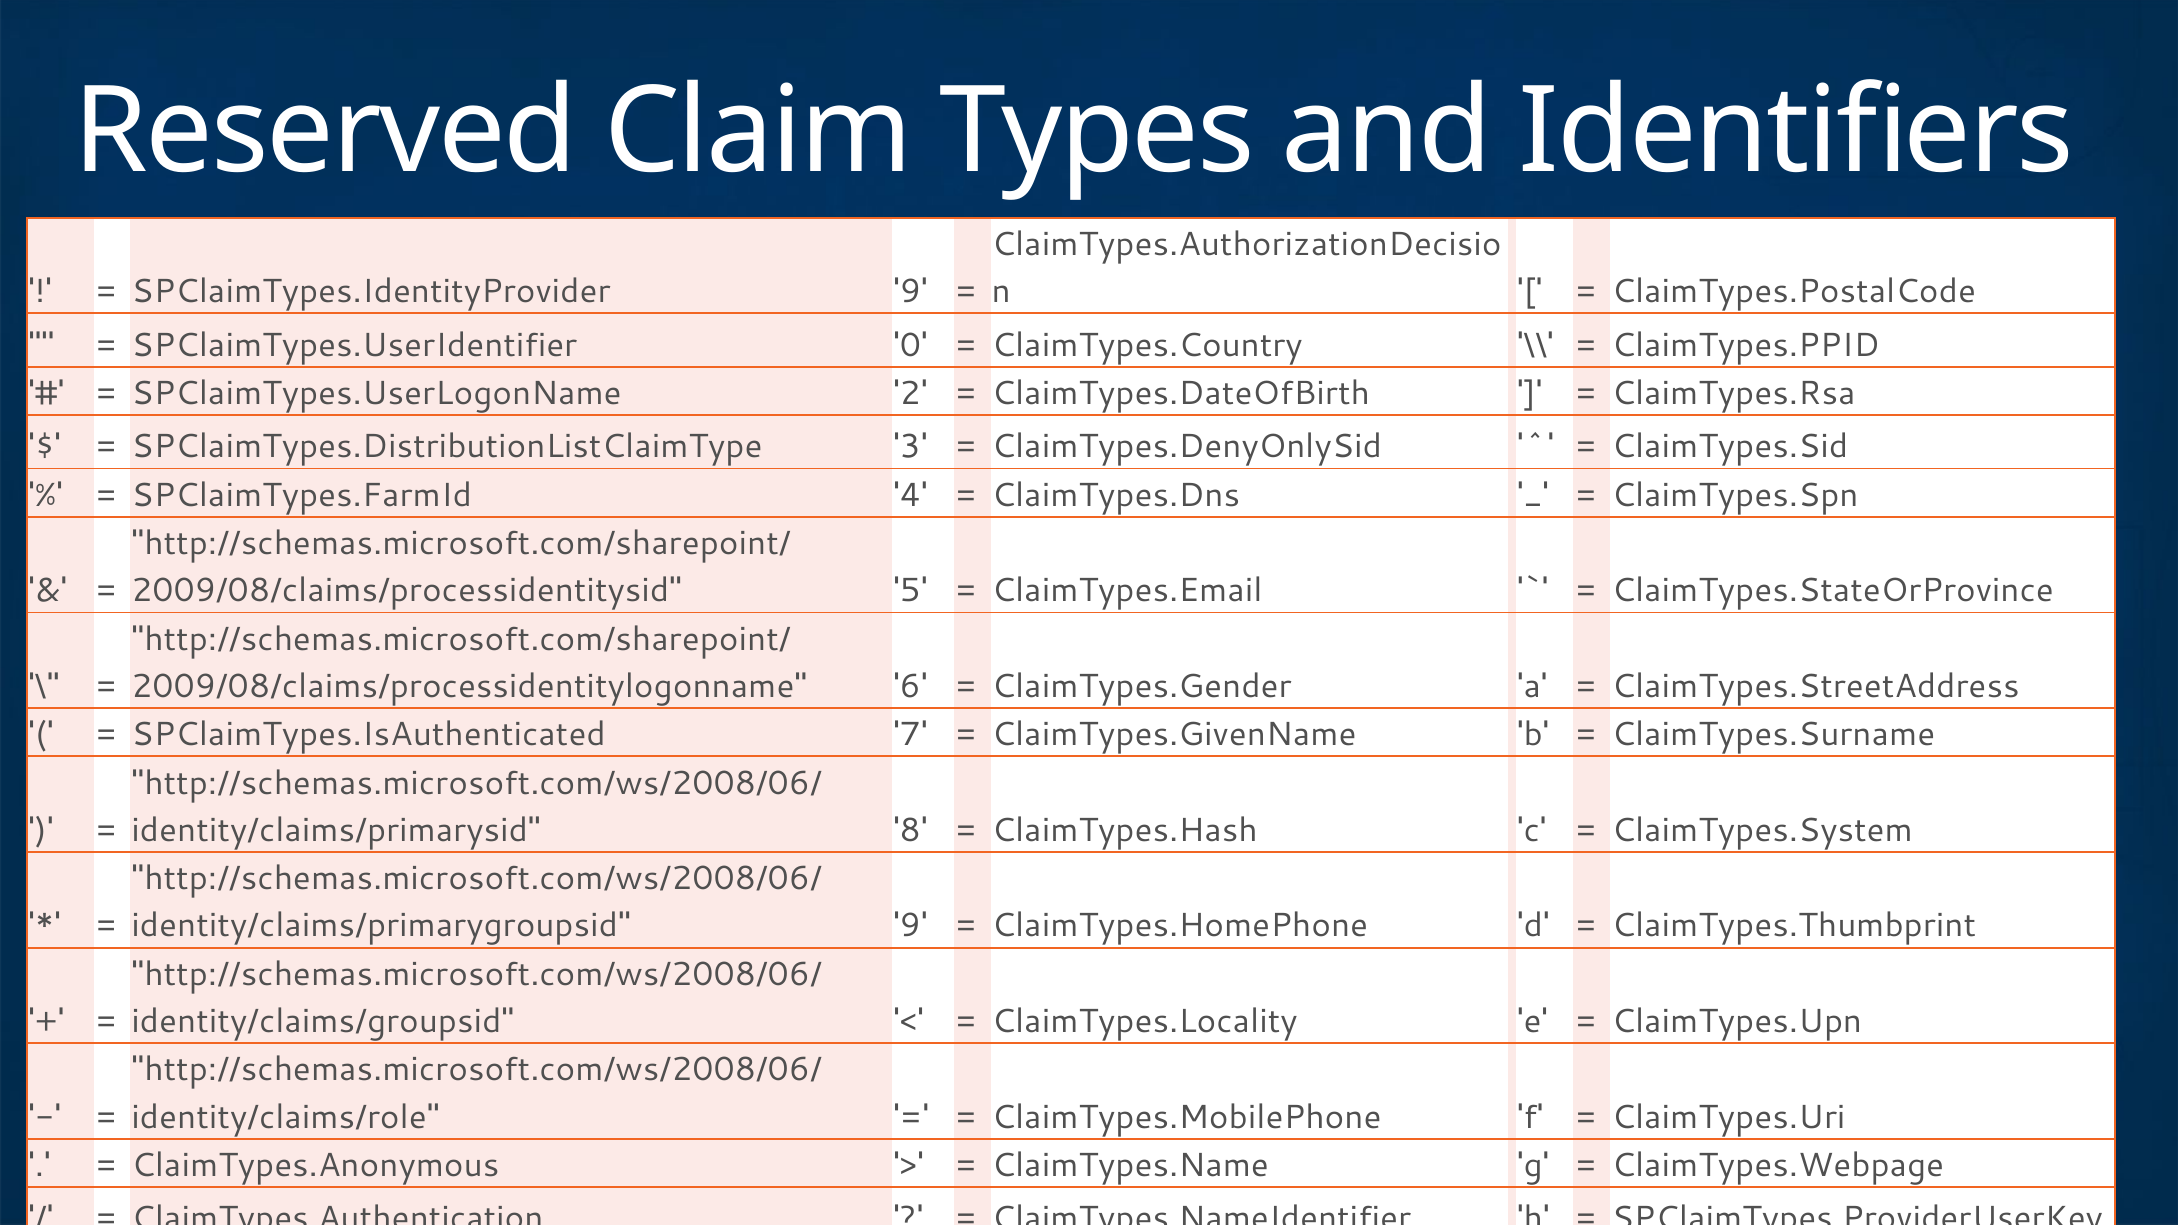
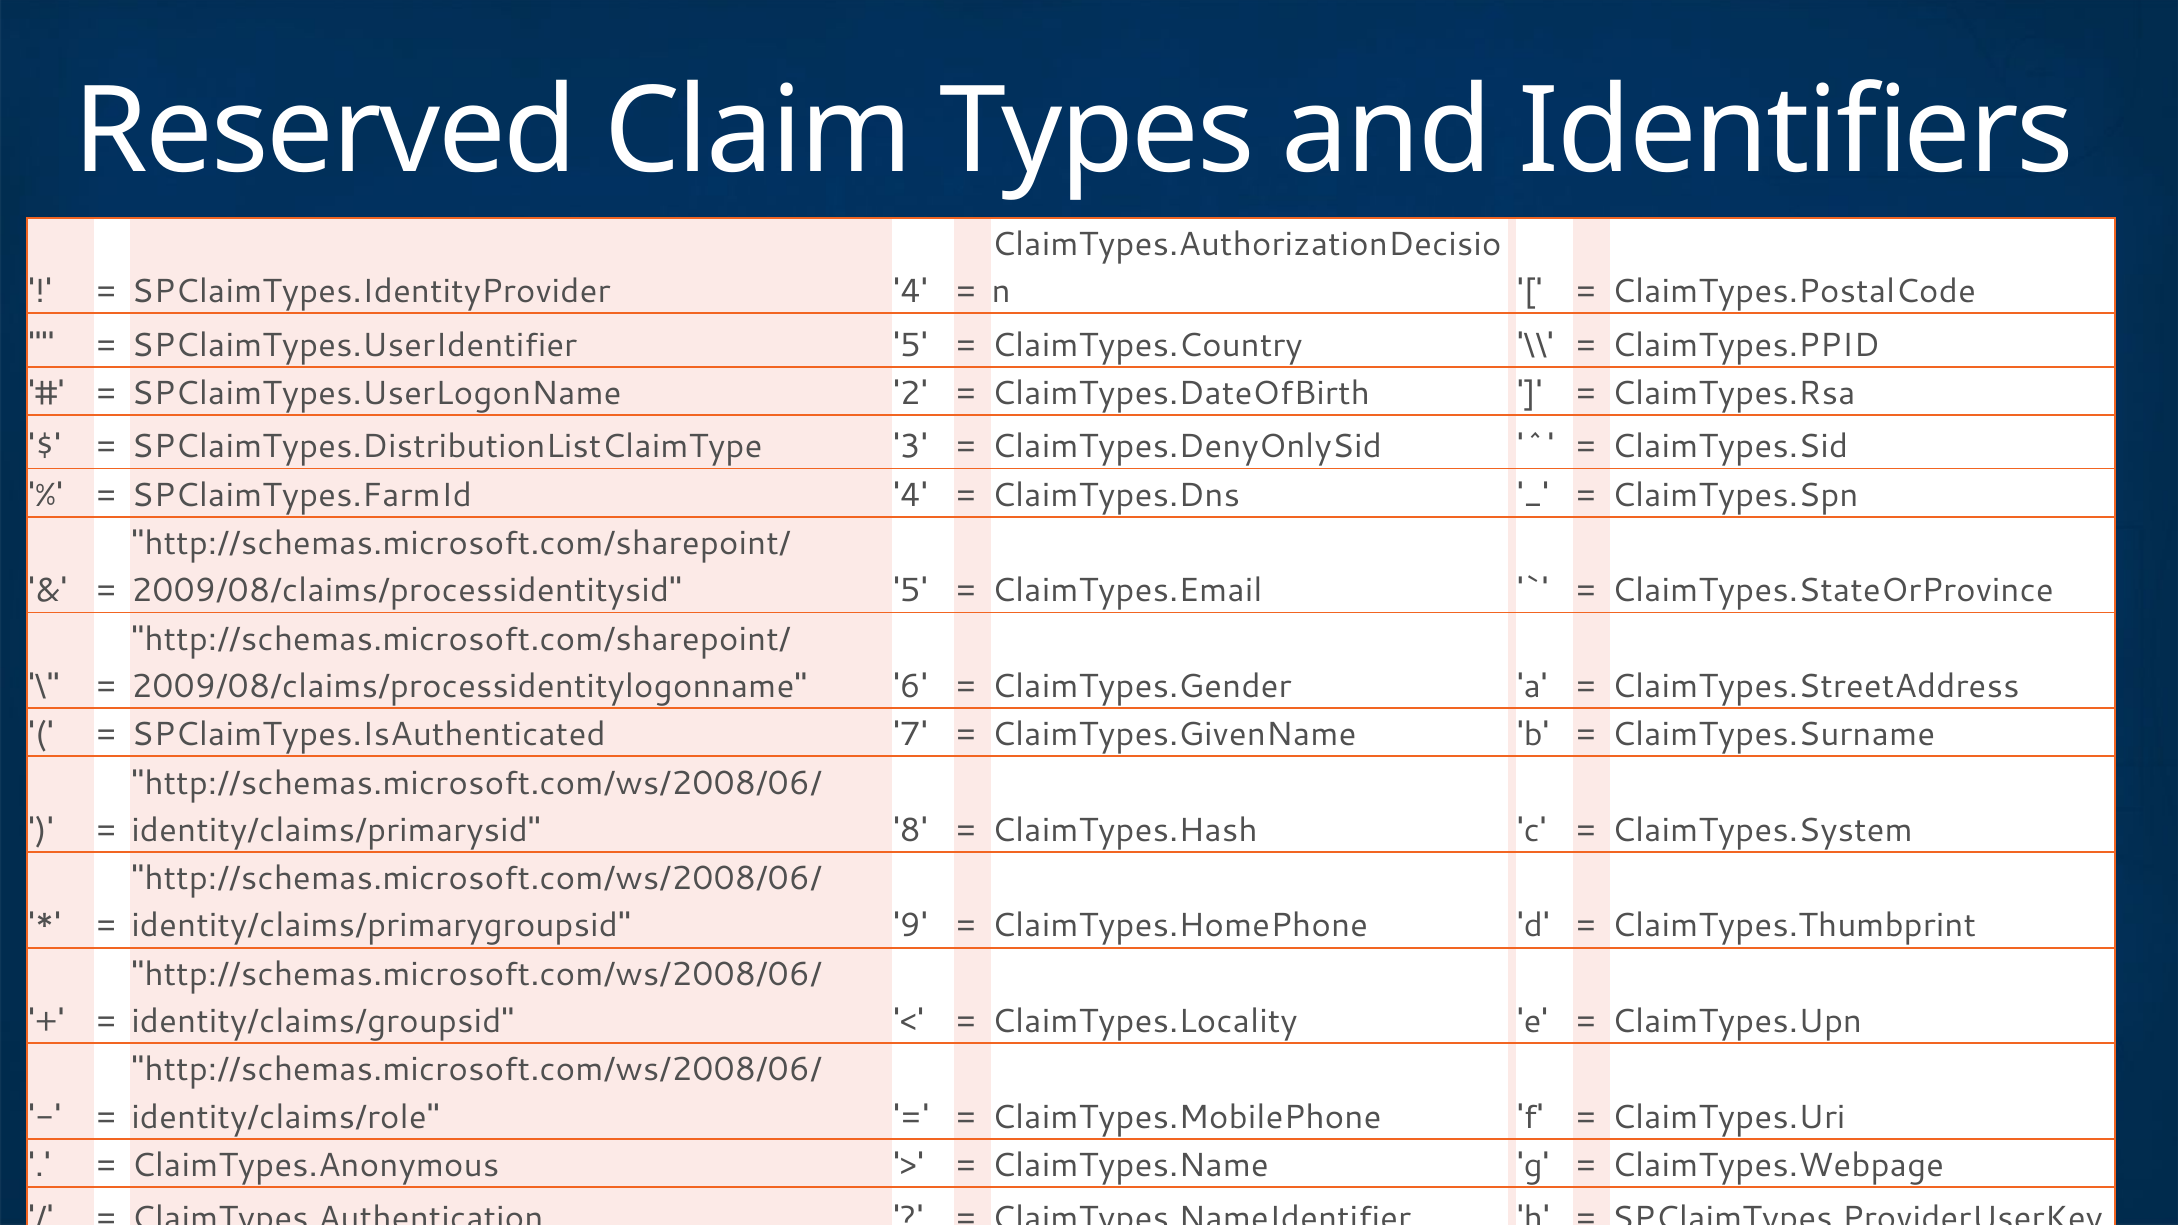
SPClaimTypes.IdentityProvider 9: 9 -> 4
SPClaimTypes.UserIdentifier 0: 0 -> 5
